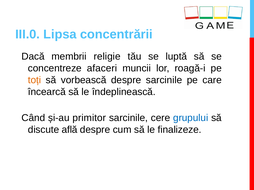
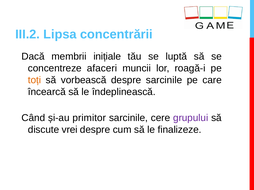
III.0: III.0 -> III.2
religie: religie -> inițiale
grupului colour: blue -> purple
află: află -> vrei
